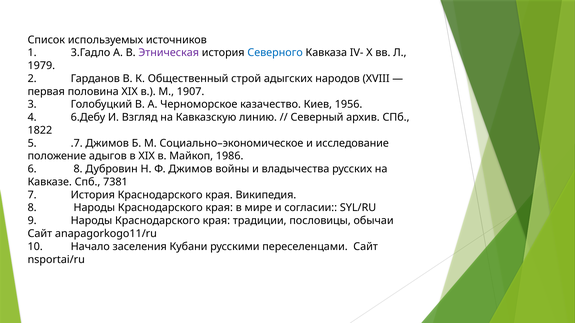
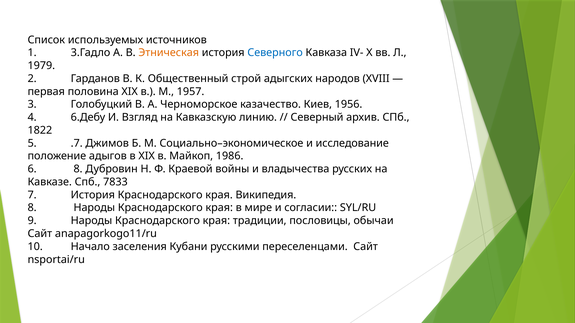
Этническая colour: purple -> orange
1907: 1907 -> 1957
Ф Джимов: Джимов -> Краевой
7381: 7381 -> 7833
